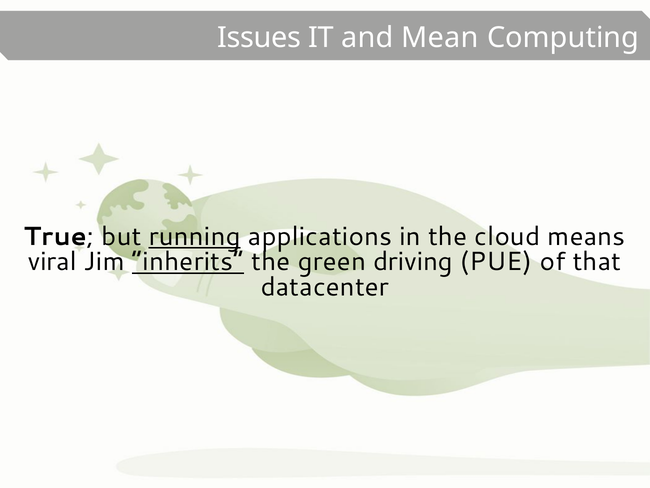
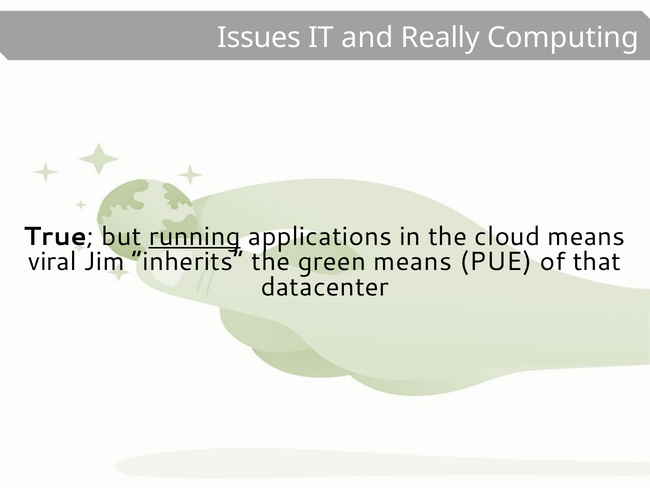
Mean: Mean -> Really
inherits underline: present -> none
green driving: driving -> means
